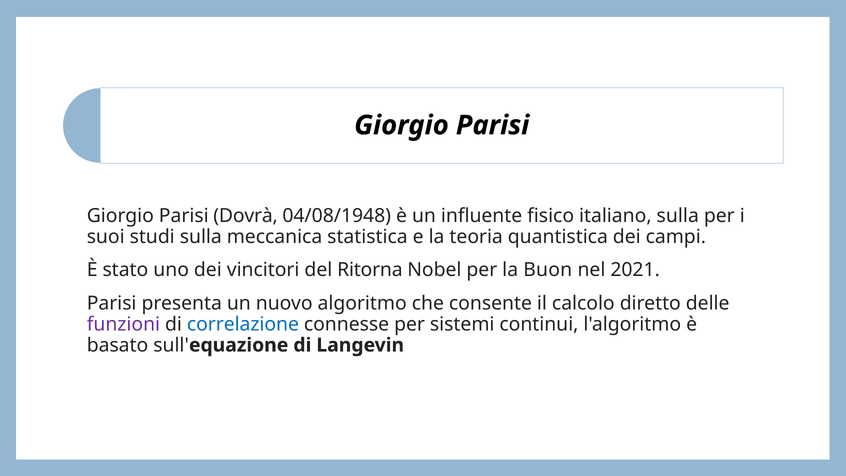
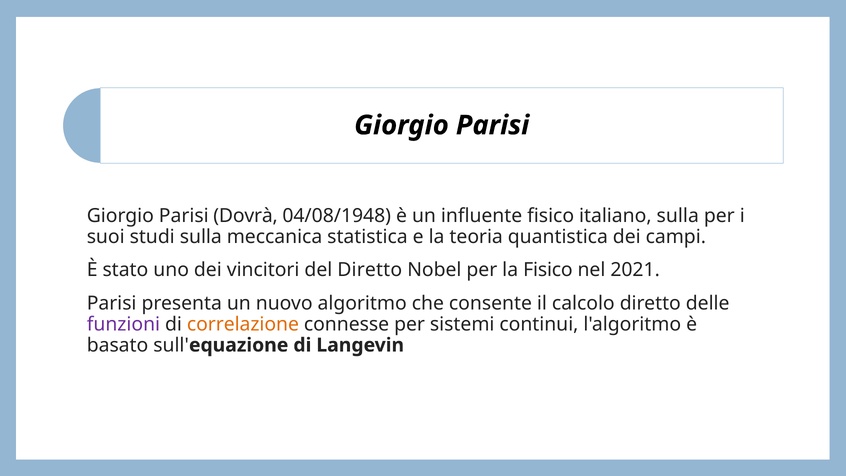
del Ritorna: Ritorna -> Diretto
la Buon: Buon -> Fisico
correlazione colour: blue -> orange
